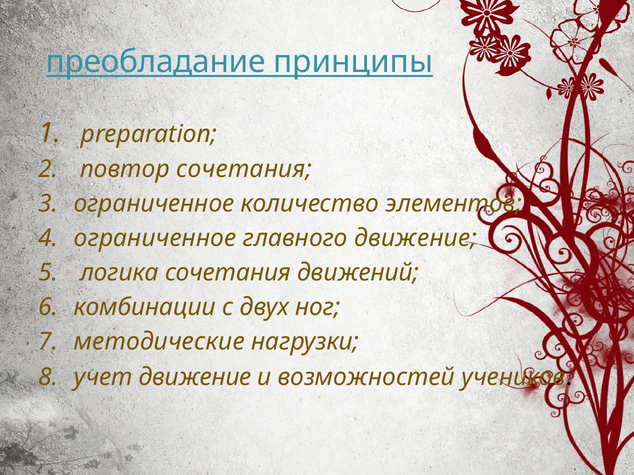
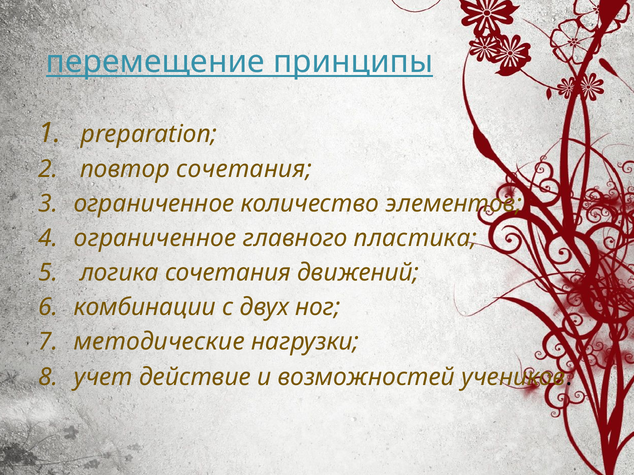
преобладание: преобладание -> перемещение
главного движение: движение -> пластика
учет движение: движение -> действие
